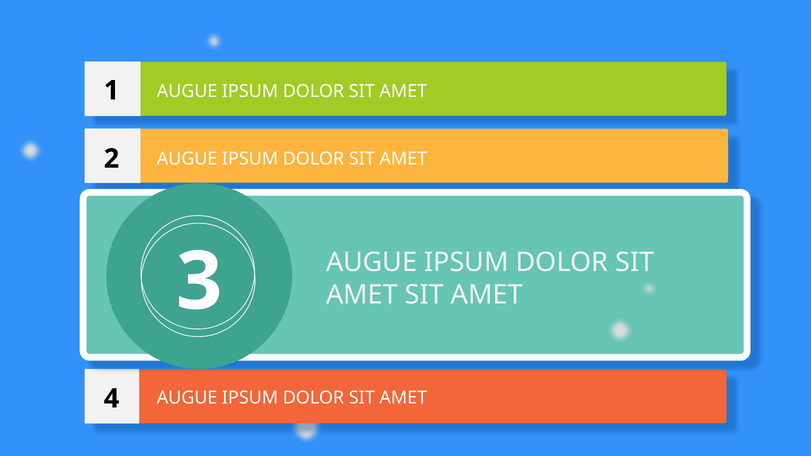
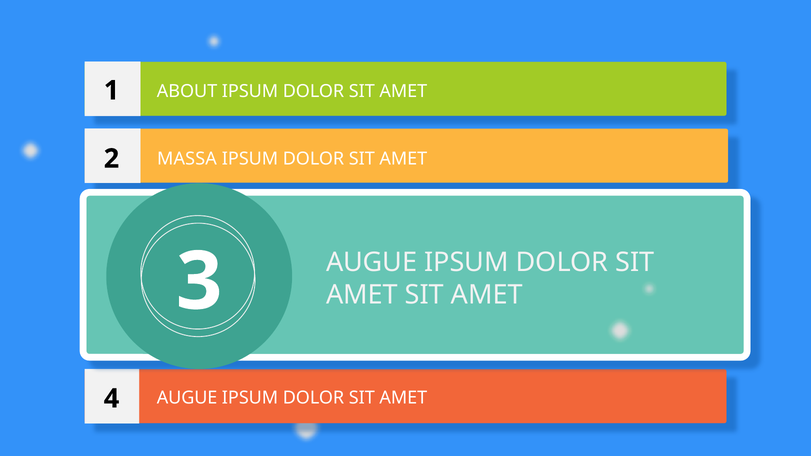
AUGUE at (187, 91): AUGUE -> ABOUT
AUGUE at (187, 159): AUGUE -> MASSA
